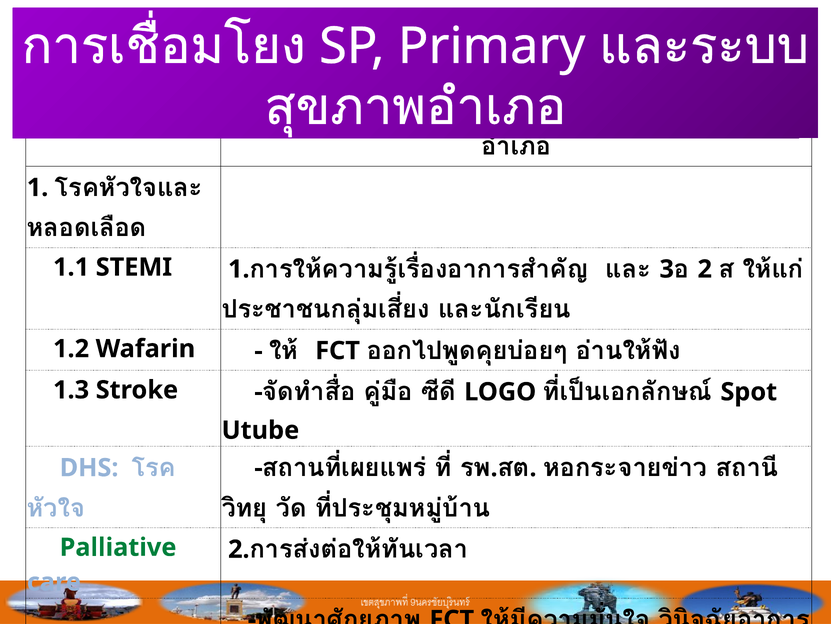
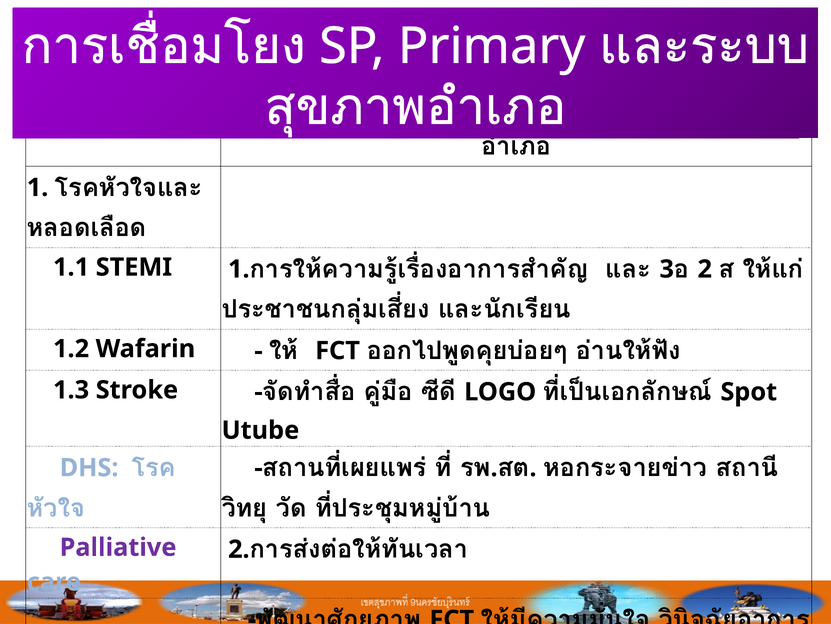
Palliative at (118, 547) colour: green -> purple
